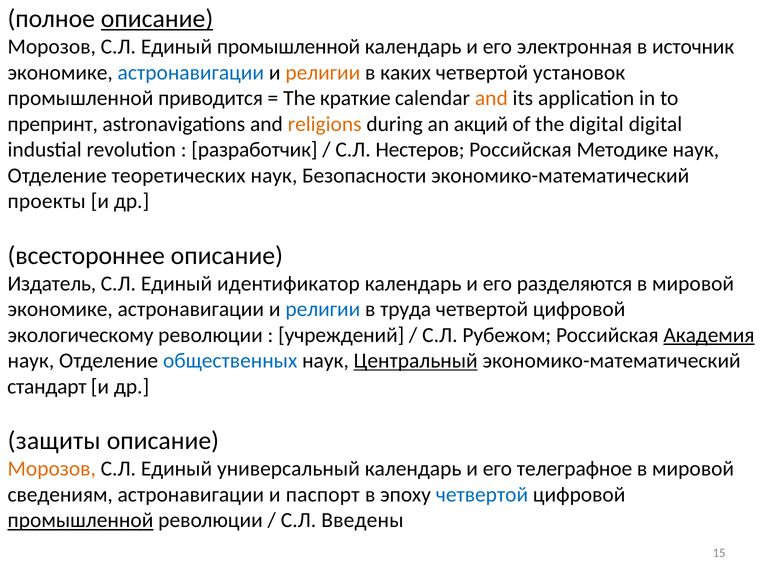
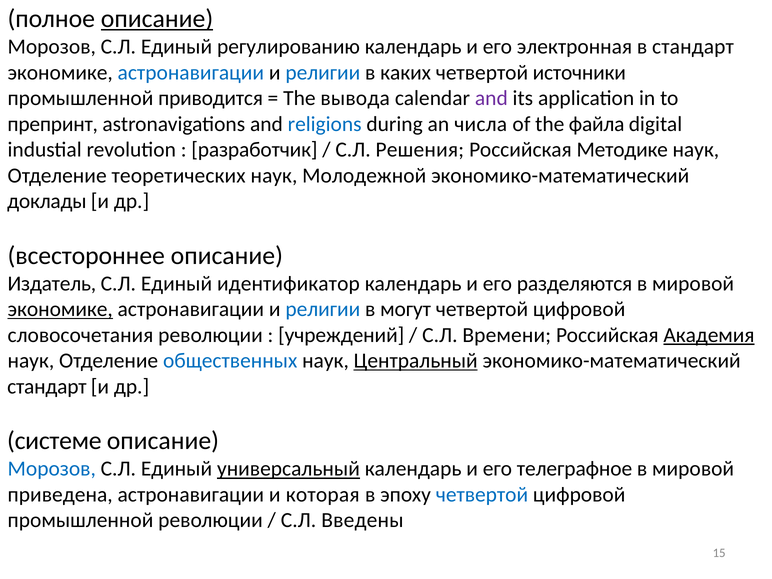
Единый промышленной: промышленной -> регулированию
в источник: источник -> стандарт
религии at (323, 72) colour: orange -> blue
установок: установок -> источники
краткие: краткие -> вывода
and at (491, 98) colour: orange -> purple
religions colour: orange -> blue
акций: акций -> числа
the digital: digital -> файла
Нестеров: Нестеров -> Решения
Безопасности: Безопасности -> Молодежной
проекты: проекты -> доклады
экономике at (60, 309) underline: none -> present
труда: труда -> могут
экологическому: экологическому -> словосочетания
Рубежом: Рубежом -> Времени
защиты: защиты -> системе
Морозов at (52, 469) colour: orange -> blue
универсальный underline: none -> present
сведениям: сведениям -> приведена
паспорт: паспорт -> которая
промышленной at (80, 520) underline: present -> none
